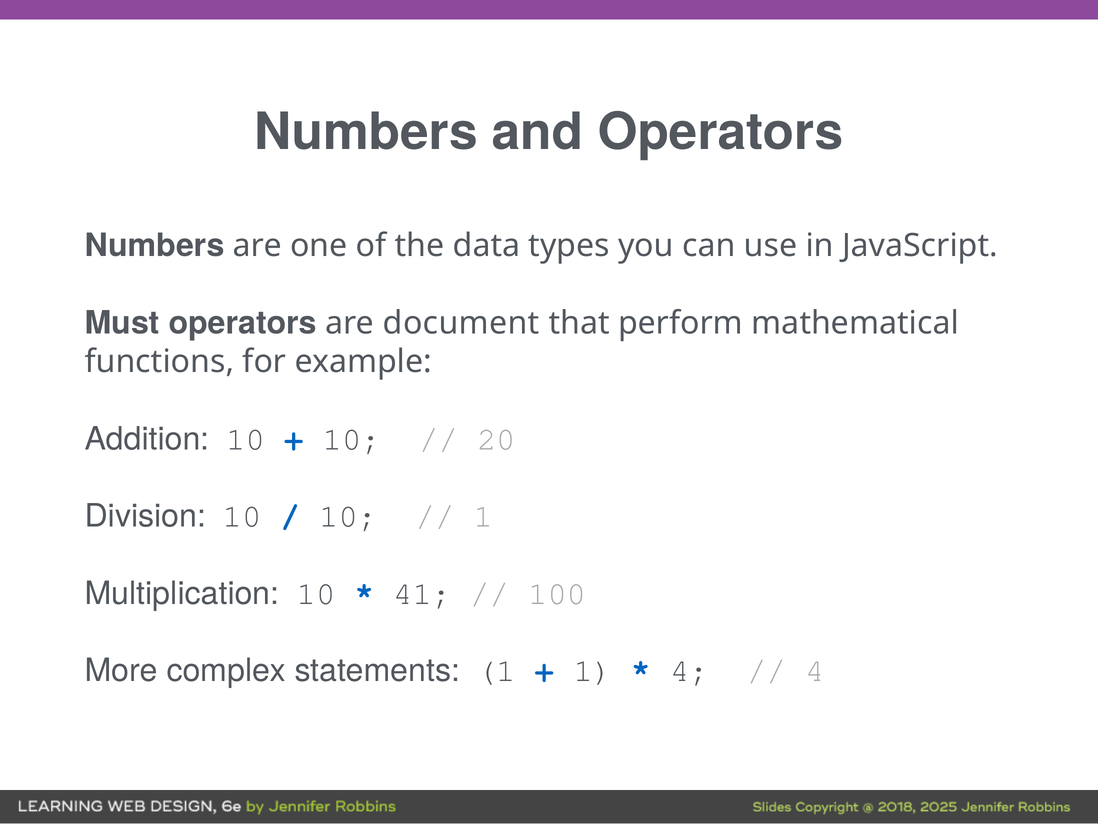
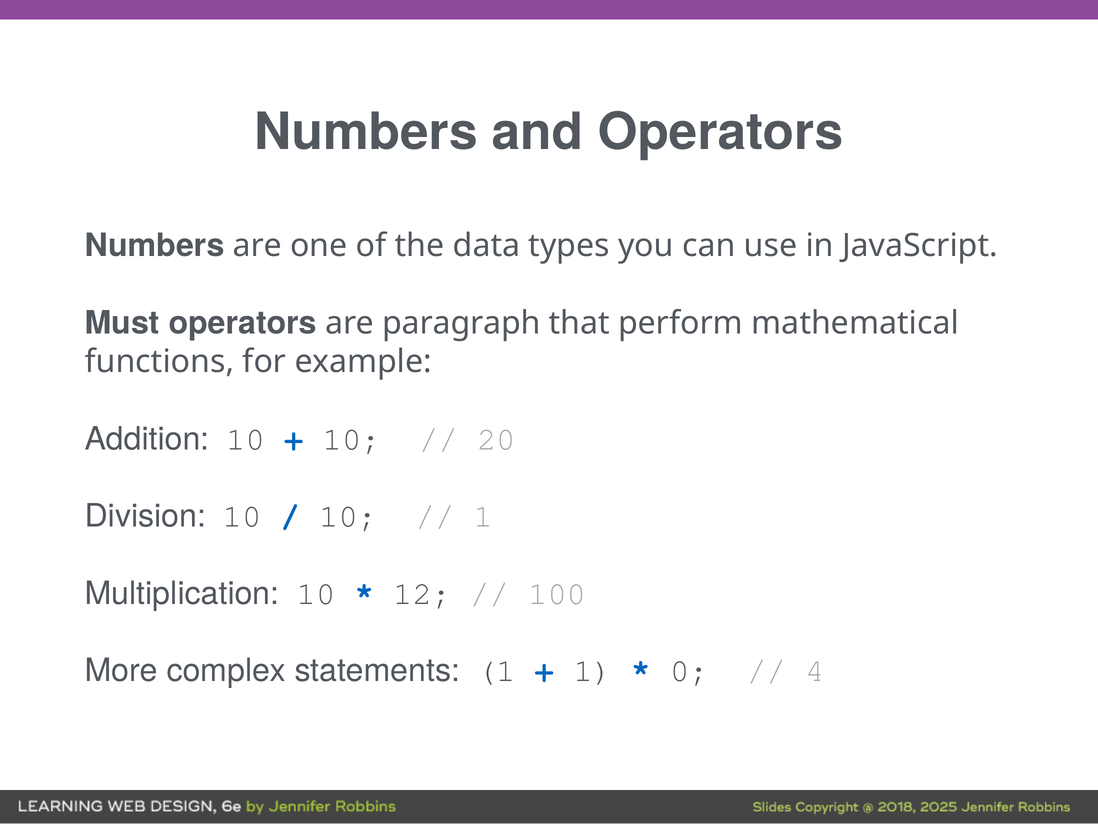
document: document -> paragraph
41: 41 -> 12
4 at (689, 670): 4 -> 0
